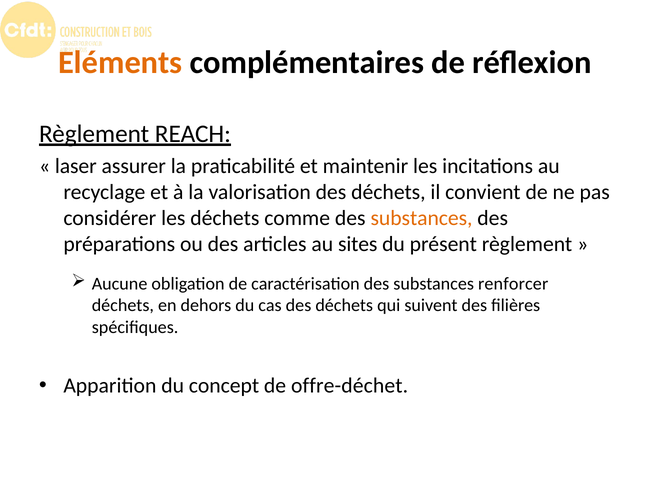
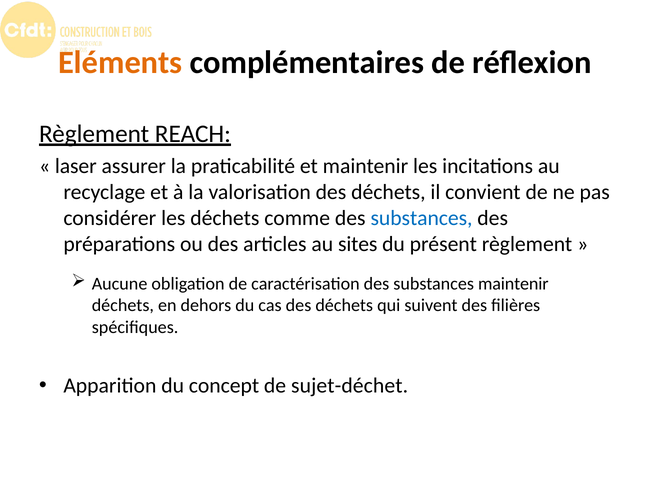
substances at (422, 218) colour: orange -> blue
substances renforcer: renforcer -> maintenir
offre-déchet: offre-déchet -> sujet-déchet
